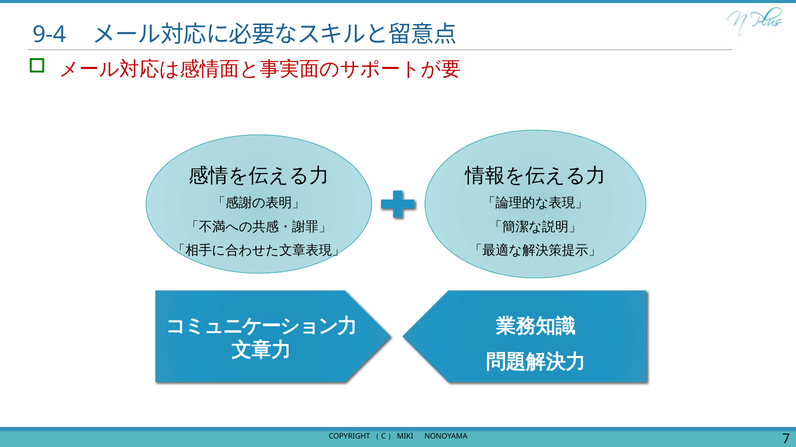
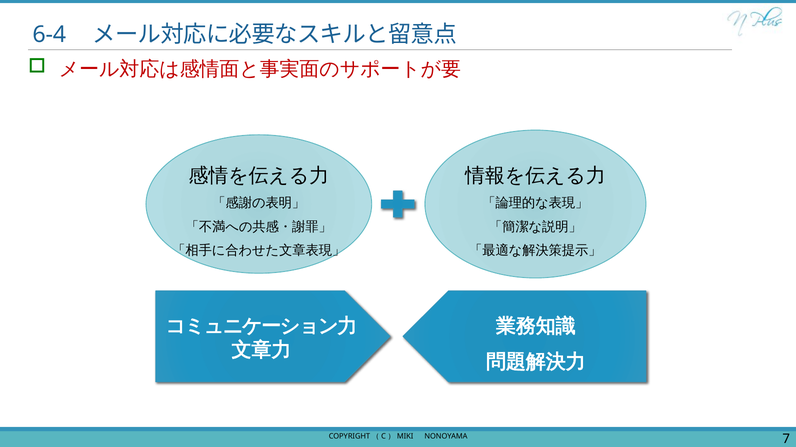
9-4: 9-4 -> 6-4
